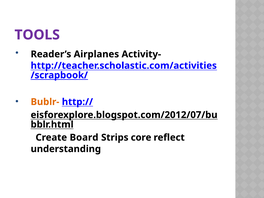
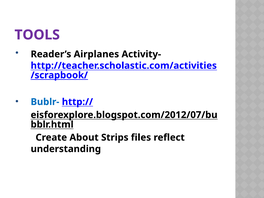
Bublr- colour: orange -> blue
Board: Board -> About
core: core -> files
